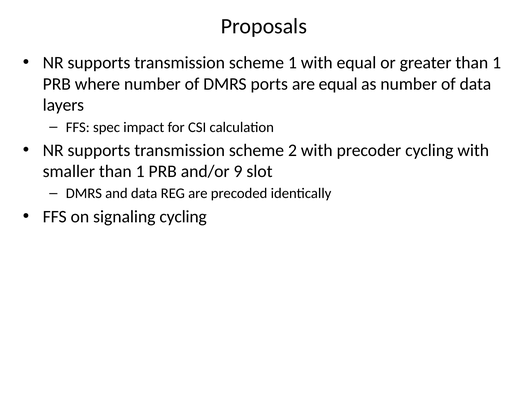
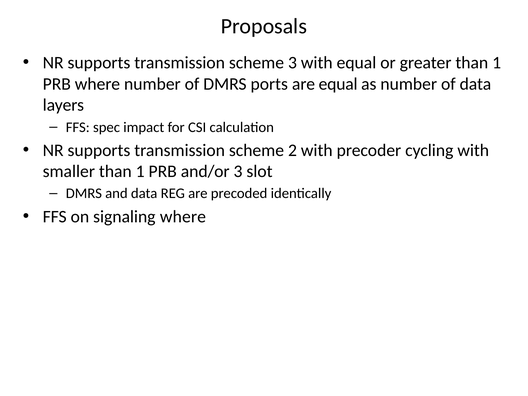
scheme 1: 1 -> 3
and/or 9: 9 -> 3
signaling cycling: cycling -> where
